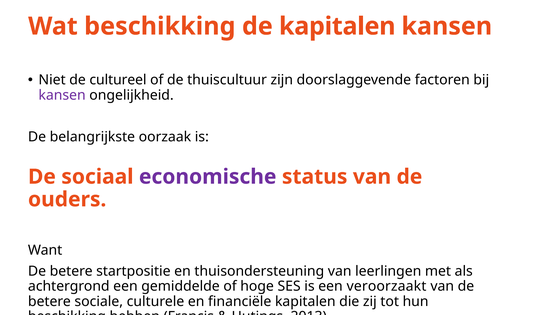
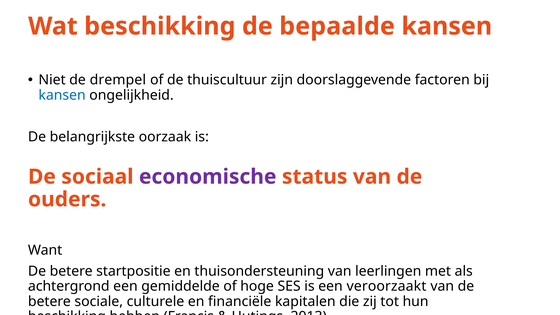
de kapitalen: kapitalen -> bepaalde
cultureel: cultureel -> drempel
kansen at (62, 95) colour: purple -> blue
